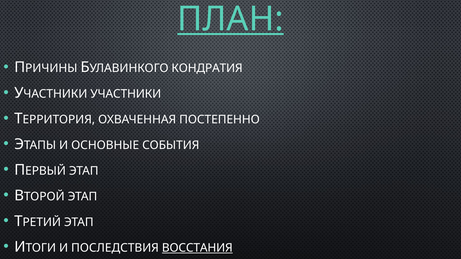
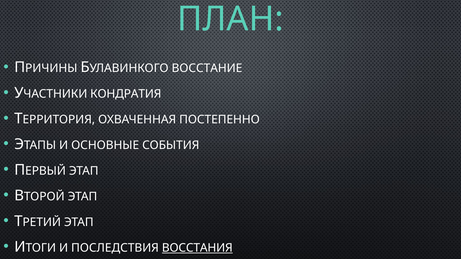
ПЛАН underline: present -> none
КОНДРАТИЯ: КОНДРАТИЯ -> ВОССТАНИЕ
УЧАСТНИКИ: УЧАСТНИКИ -> КОНДРАТИЯ
